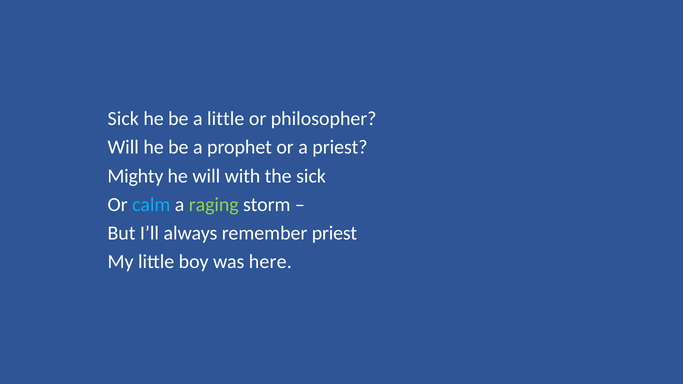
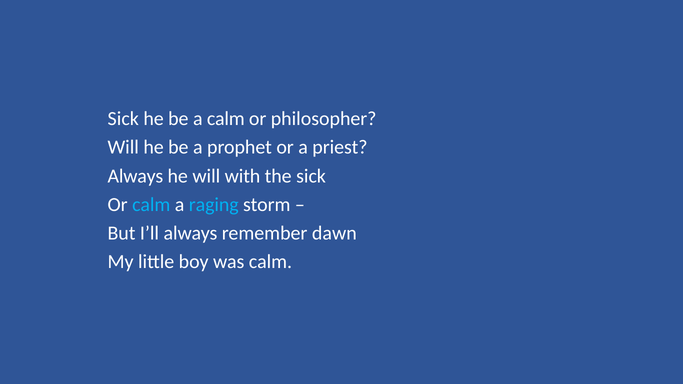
a little: little -> calm
Mighty at (135, 176): Mighty -> Always
raging colour: light green -> light blue
remember priest: priest -> dawn
was here: here -> calm
